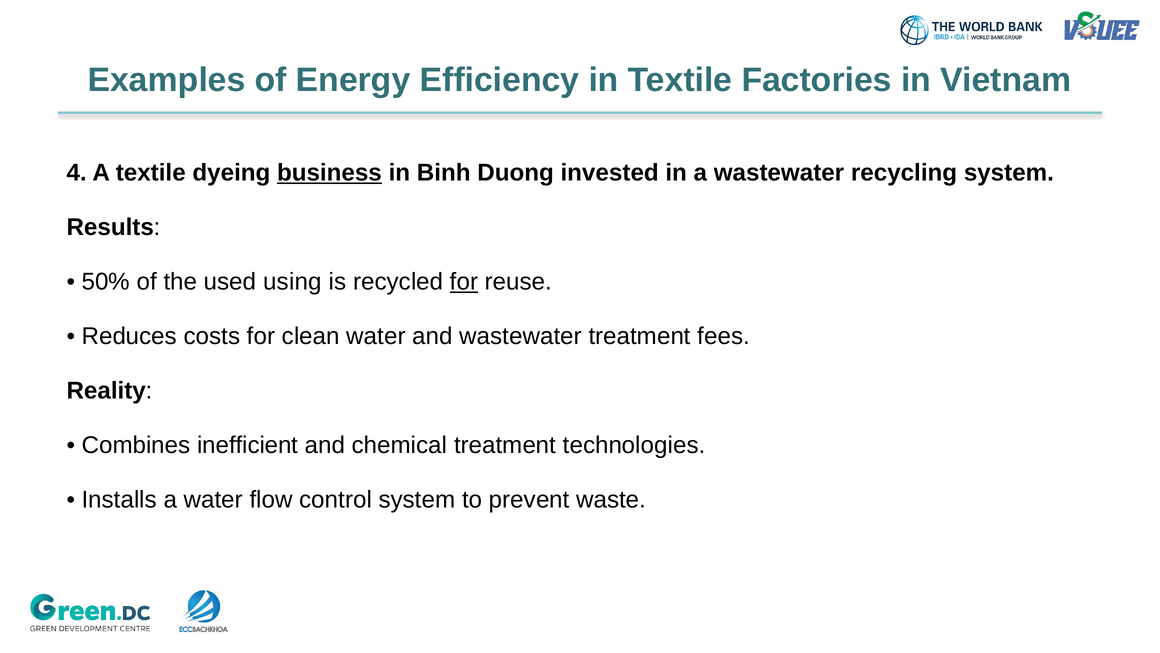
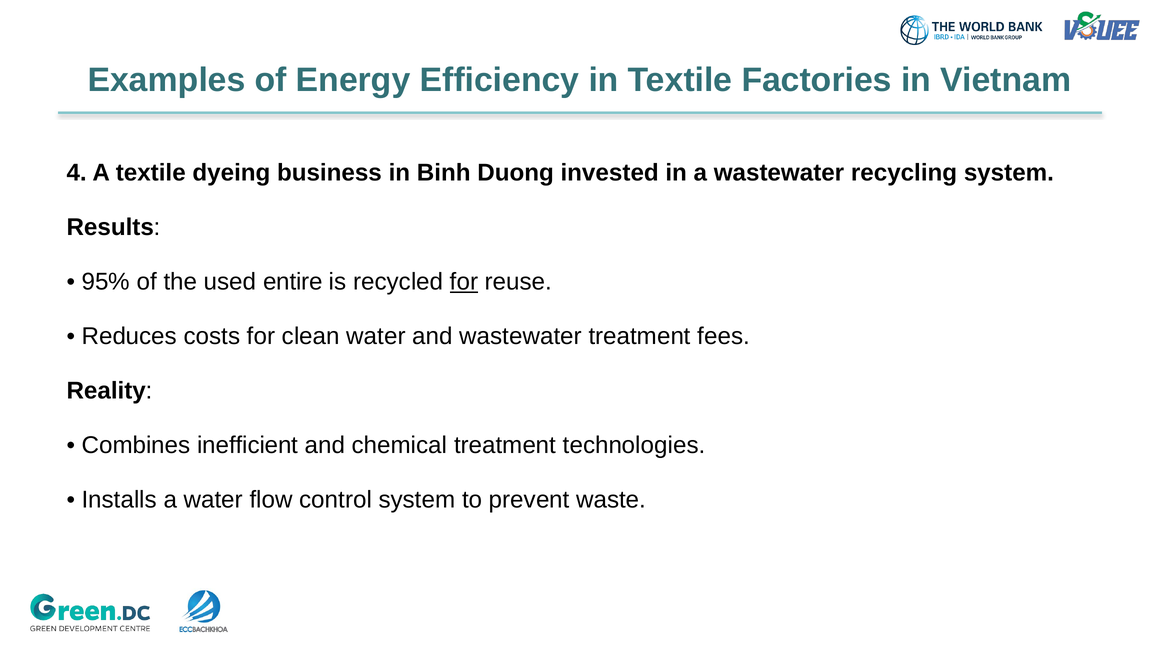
business underline: present -> none
50%: 50% -> 95%
using: using -> entire
